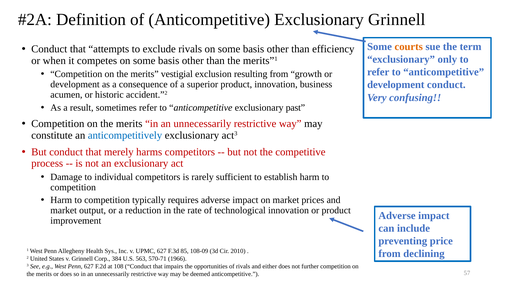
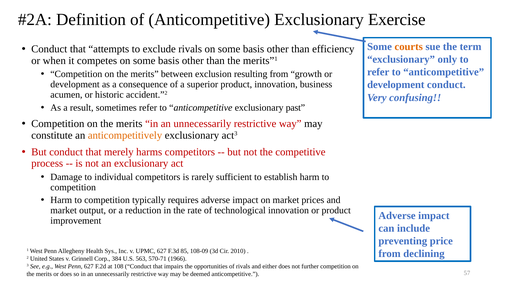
Exclusionary Grinnell: Grinnell -> Exercise
vestigial: vestigial -> between
anticompetitively colour: blue -> orange
